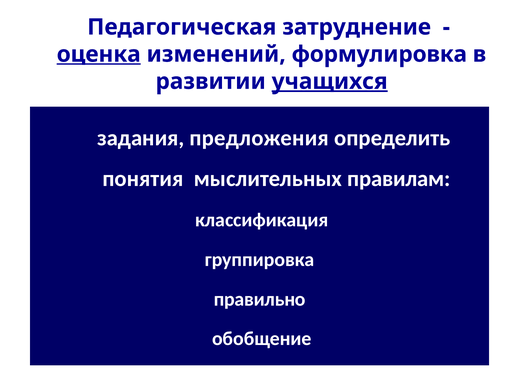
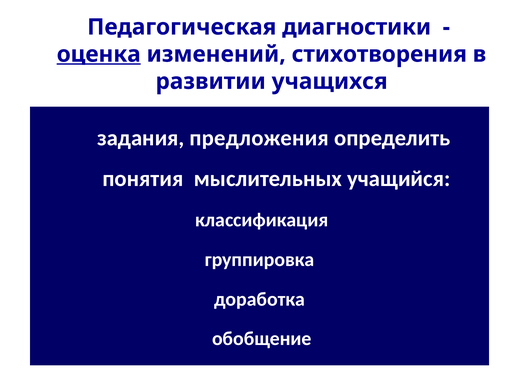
затруднение: затруднение -> диагностики
формулировка: формулировка -> стихотворения
учащихся underline: present -> none
правилам: правилам -> учащийся
правильно: правильно -> доработка
